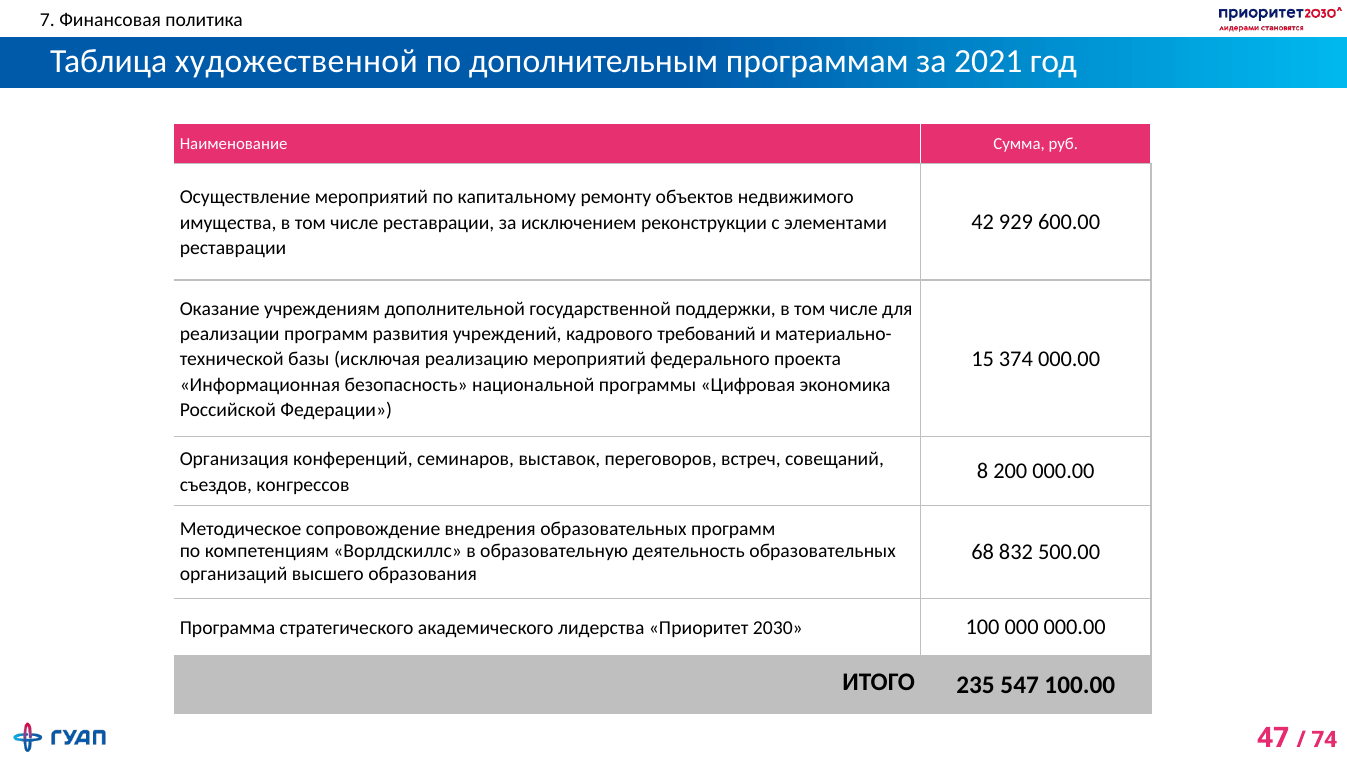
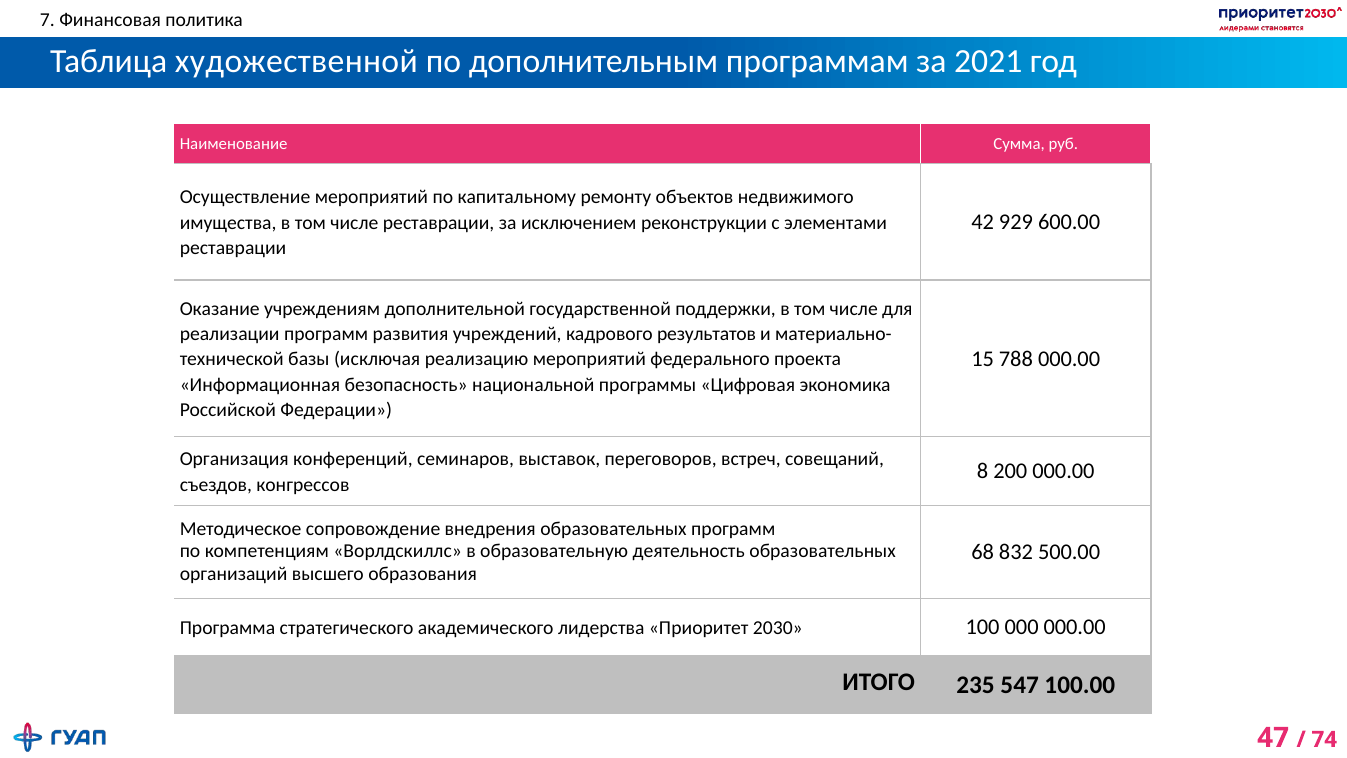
требований: требований -> результатов
374: 374 -> 788
